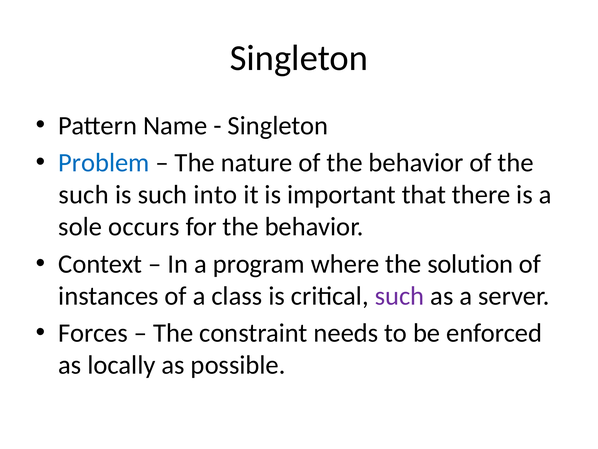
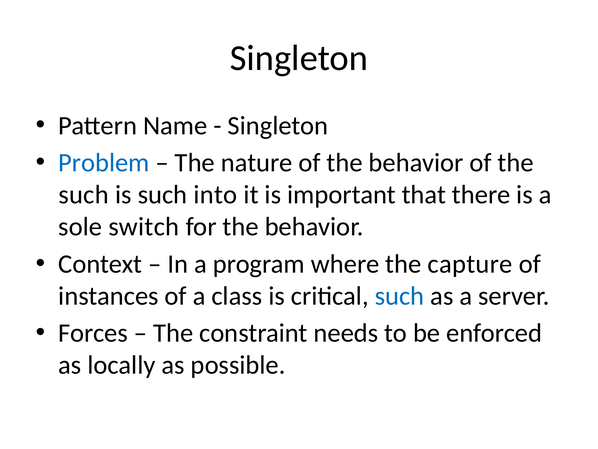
occurs: occurs -> switch
solution: solution -> capture
such at (399, 296) colour: purple -> blue
